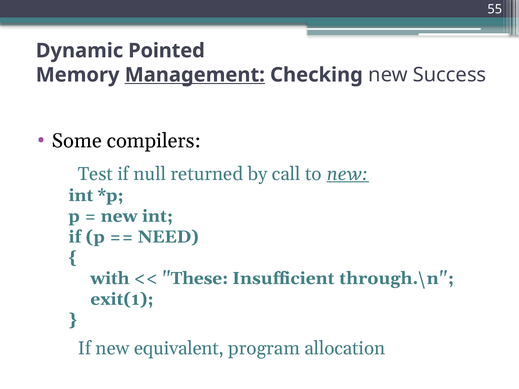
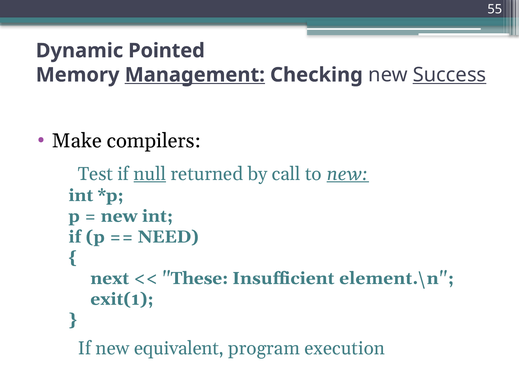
Success underline: none -> present
Some: Some -> Make
null underline: none -> present
with: with -> next
through.\n: through.\n -> element.\n
allocation: allocation -> execution
